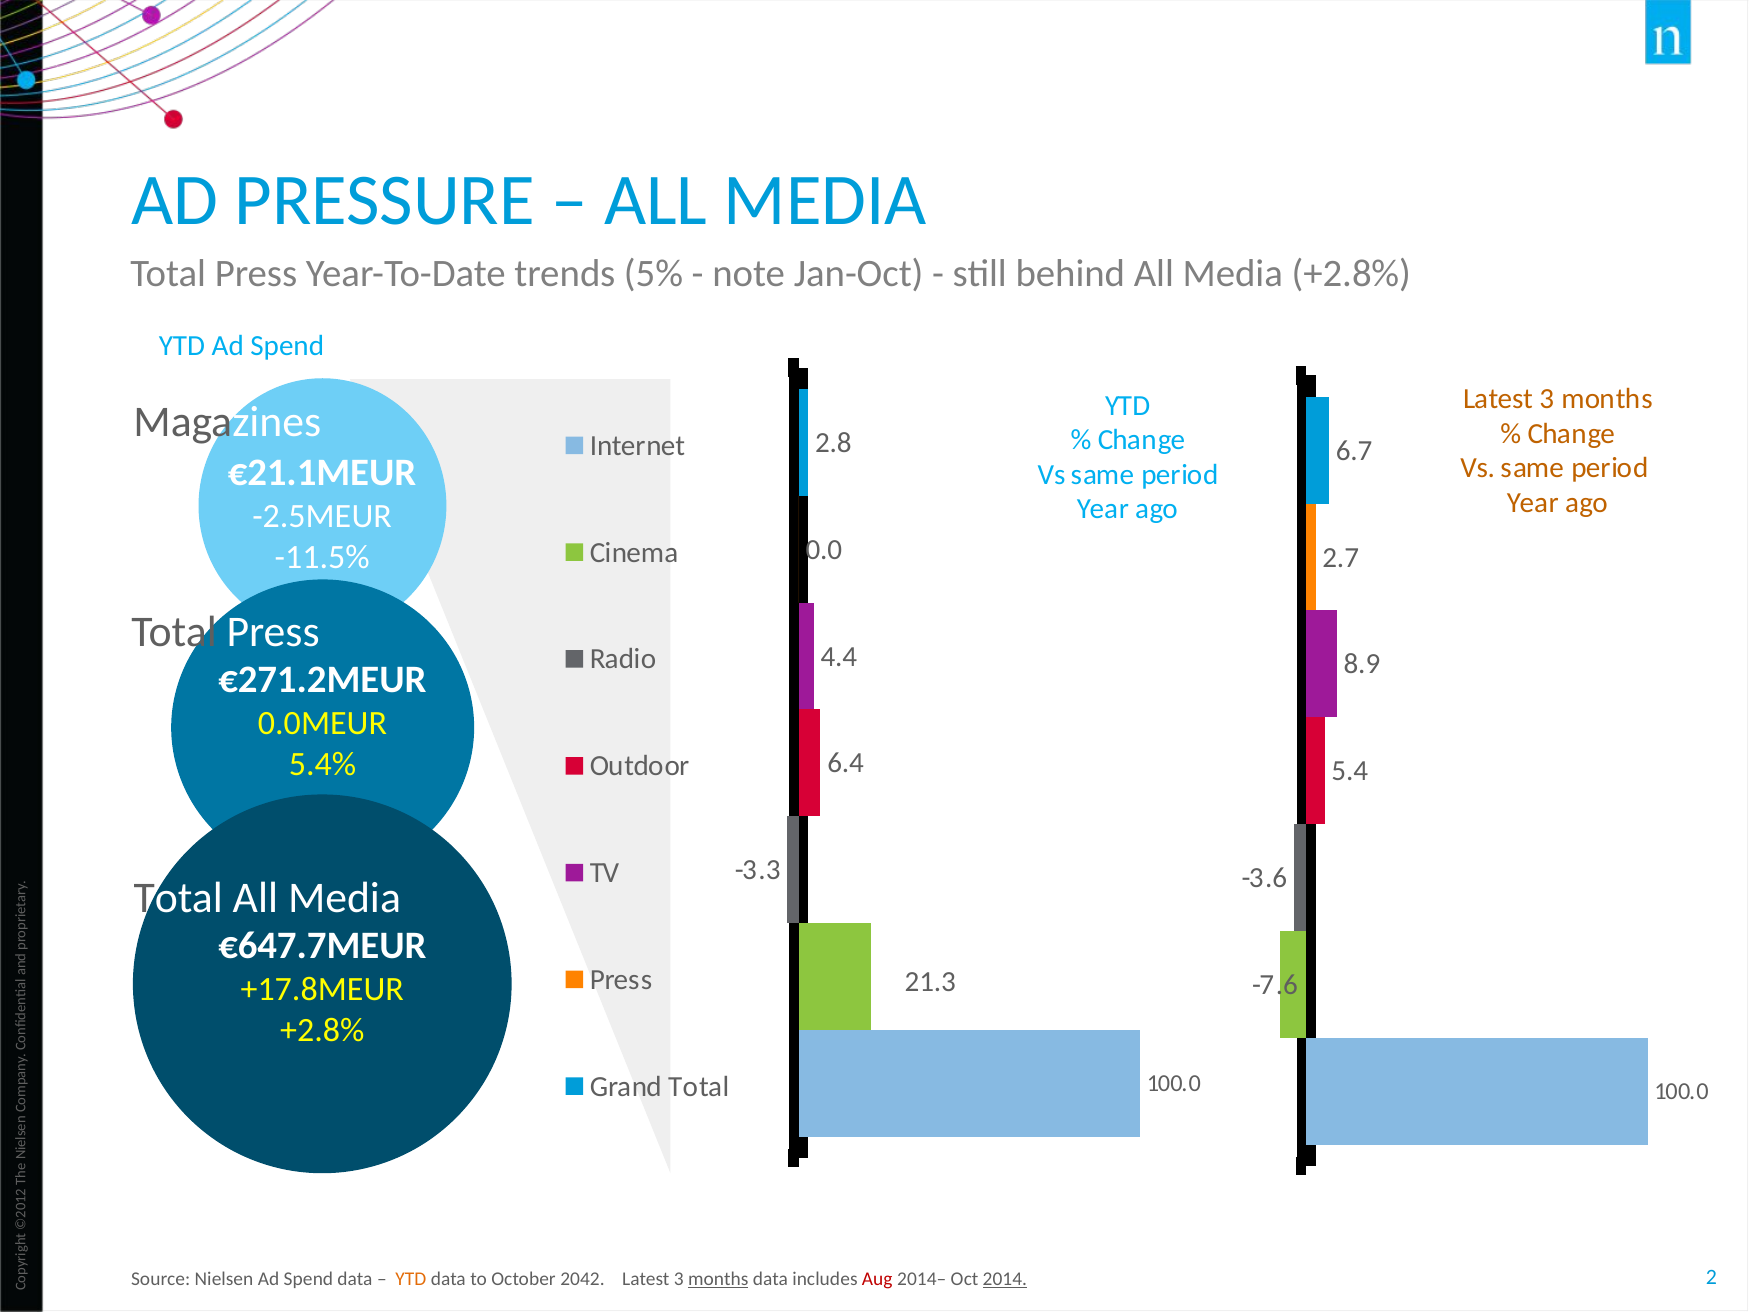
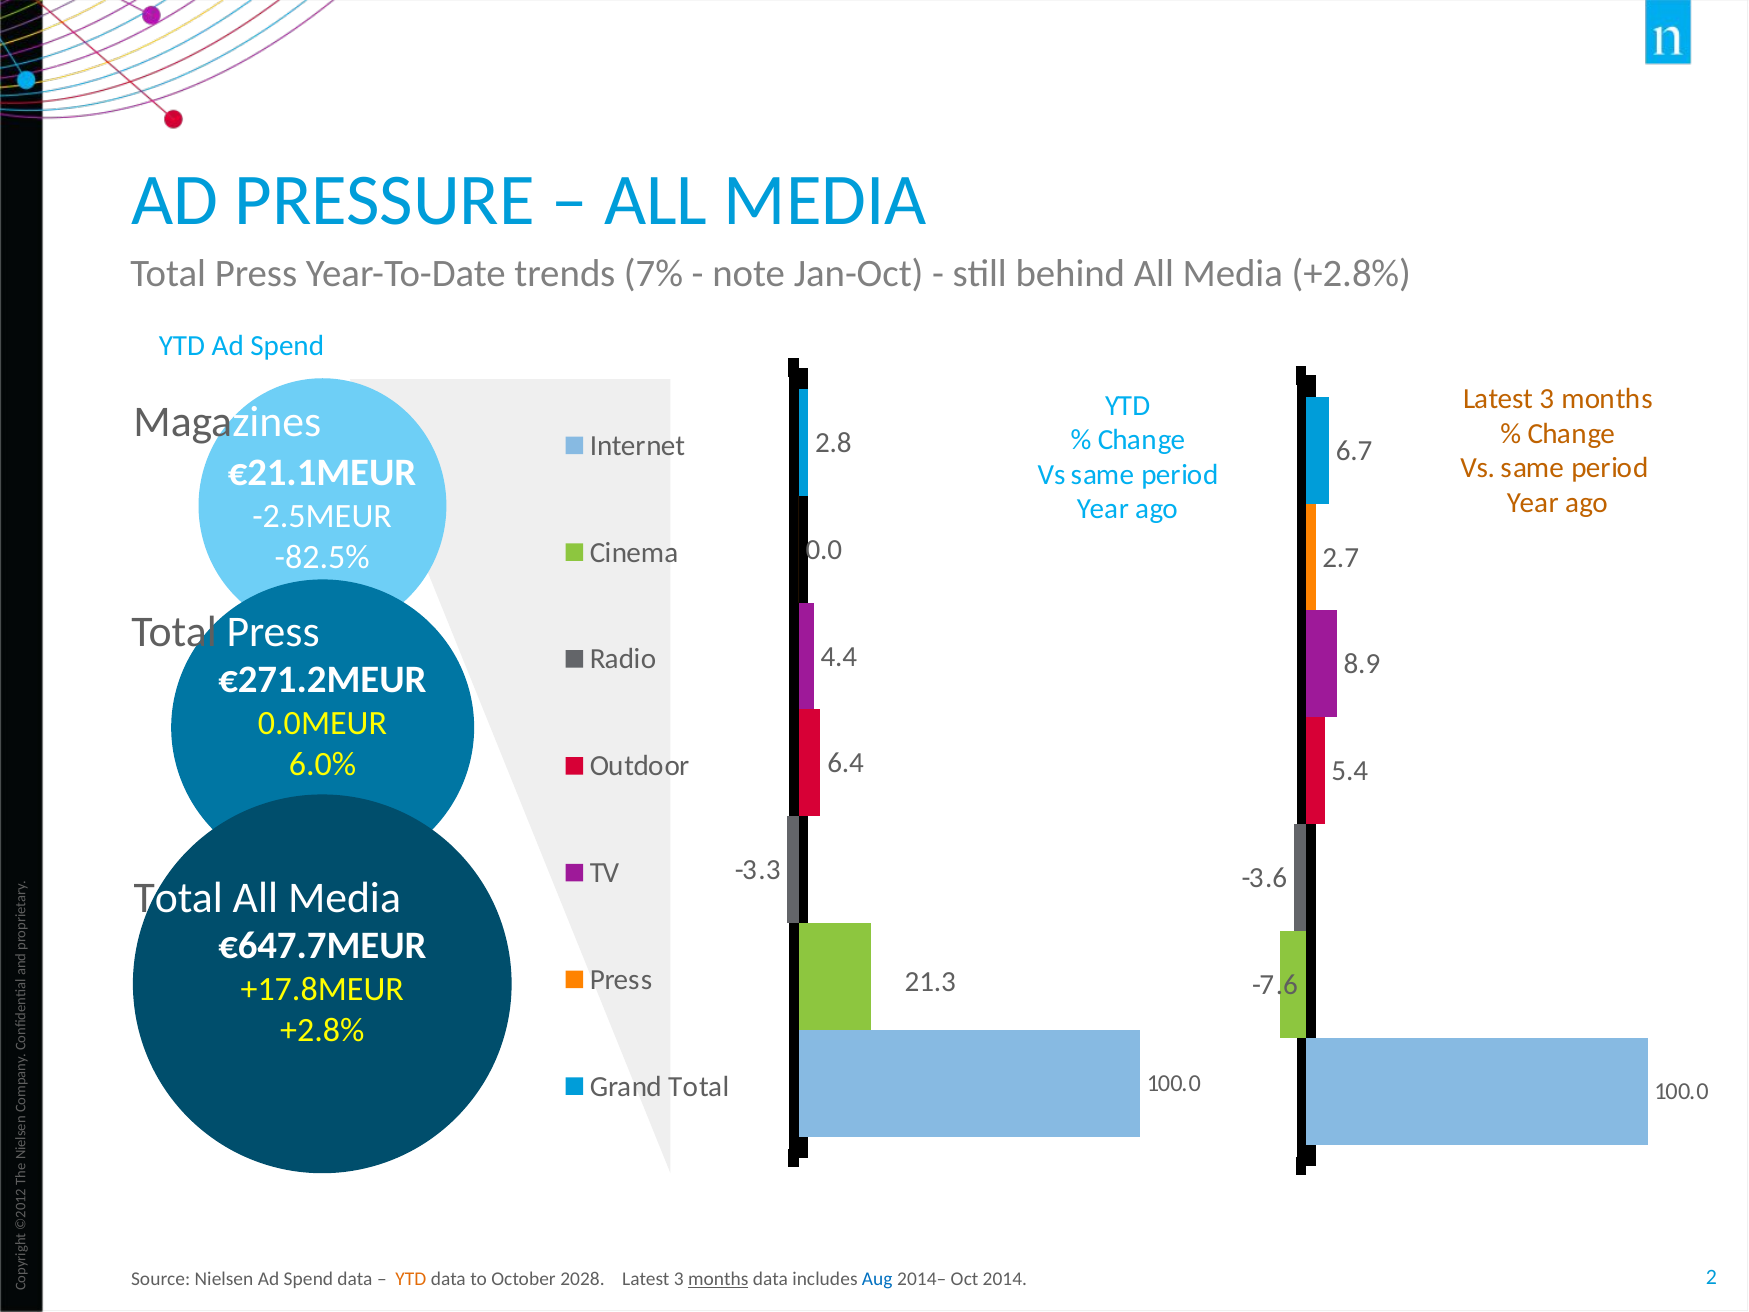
5%: 5% -> 7%
-11.5%: -11.5% -> -82.5%
5.4%: 5.4% -> 6.0%
2042: 2042 -> 2028
Aug colour: red -> blue
2014 underline: present -> none
